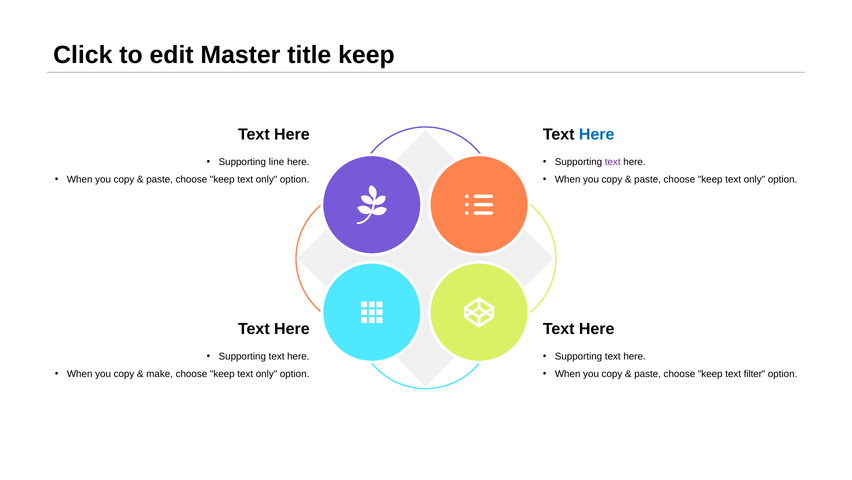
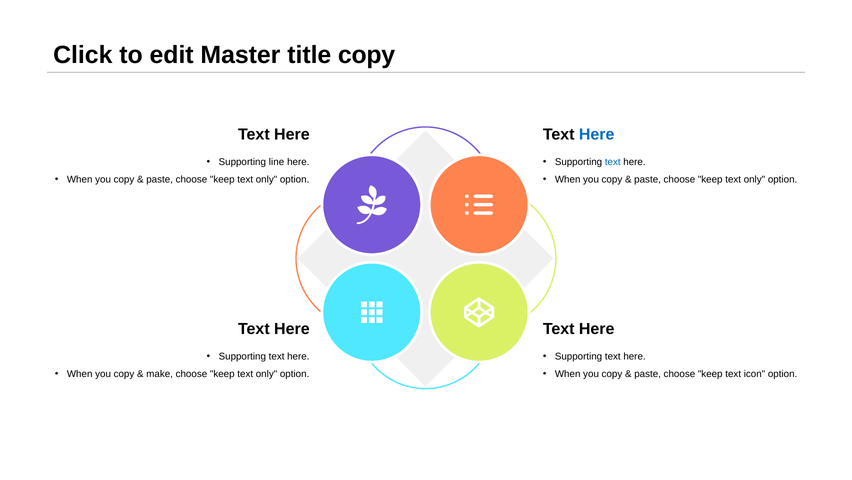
title keep: keep -> copy
text at (613, 162) colour: purple -> blue
filter: filter -> icon
